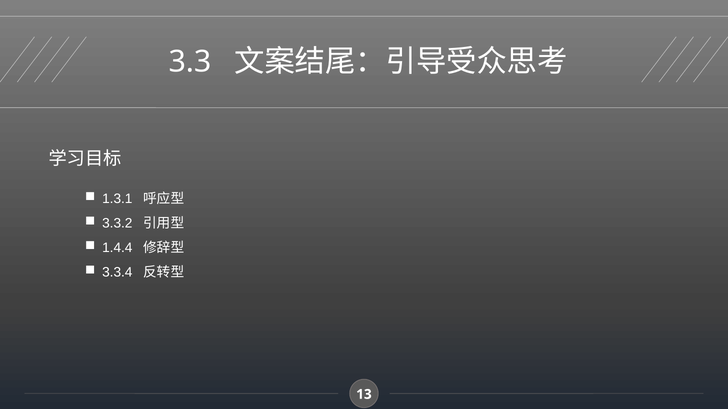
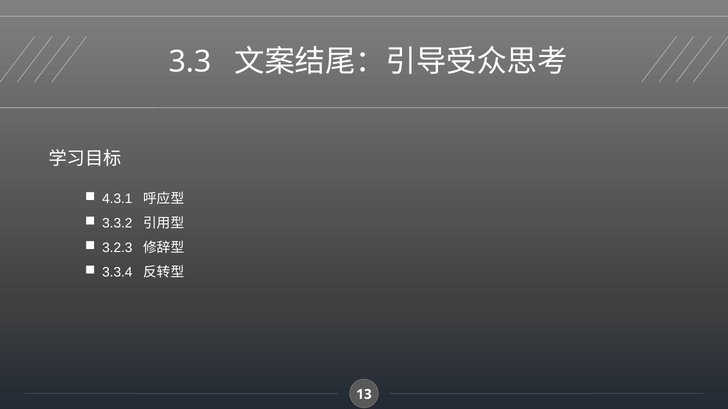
1.3.1: 1.3.1 -> 4.3.1
1.4.4: 1.4.4 -> 3.2.3
